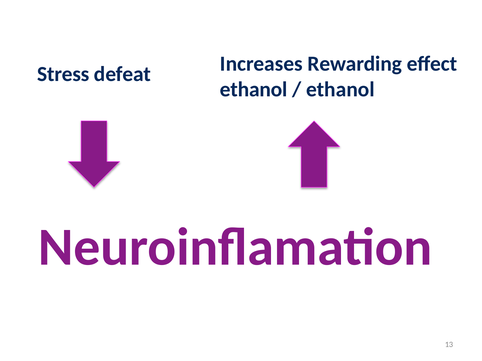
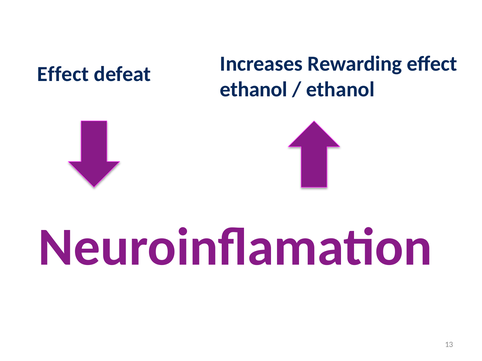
Stress at (63, 74): Stress -> Effect
